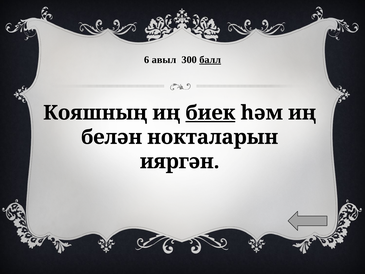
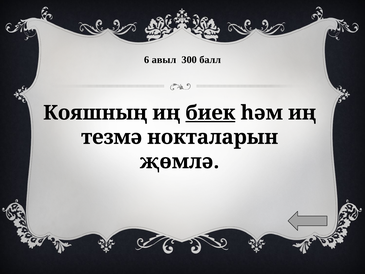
балл underline: present -> none
белән: белән -> тезмә
ияргән: ияргән -> җөмлә
